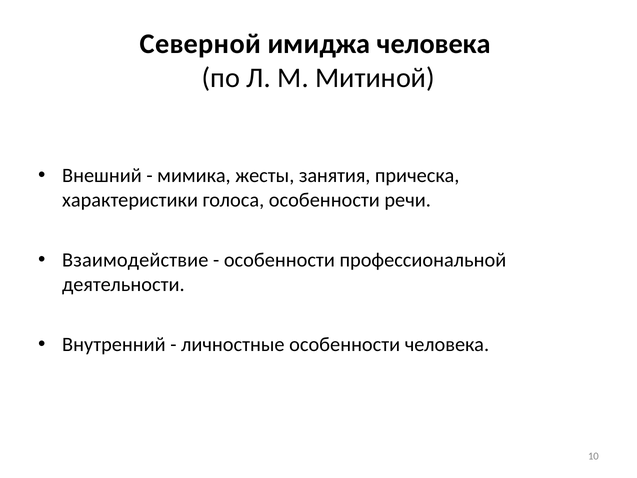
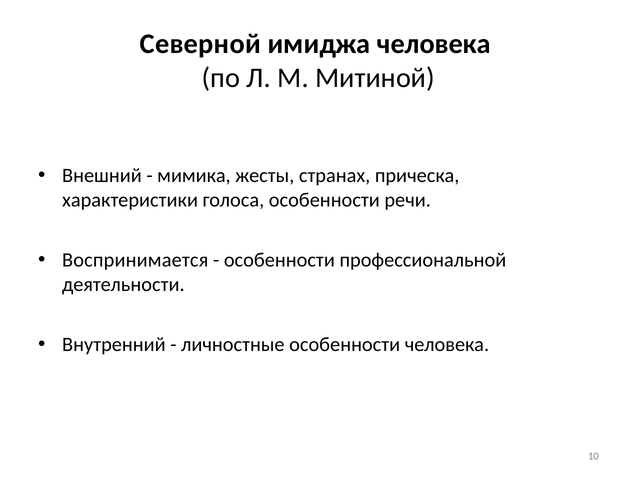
занятия: занятия -> странах
Взаимодействие: Взаимодействие -> Воспринимается
